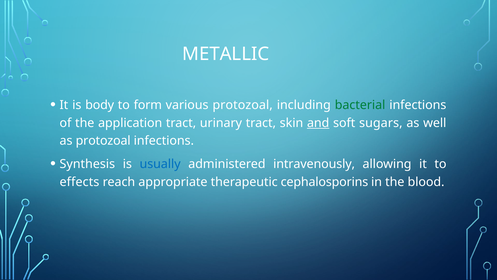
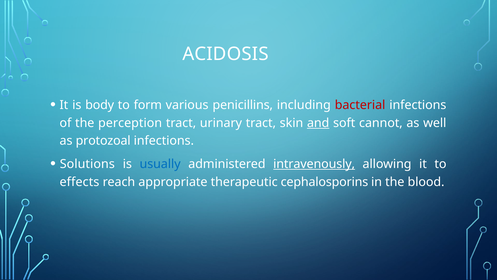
METALLIC: METALLIC -> ACIDOSIS
various protozoal: protozoal -> penicillins
bacterial colour: green -> red
application: application -> perception
sugars: sugars -> cannot
Synthesis: Synthesis -> Solutions
intravenously underline: none -> present
